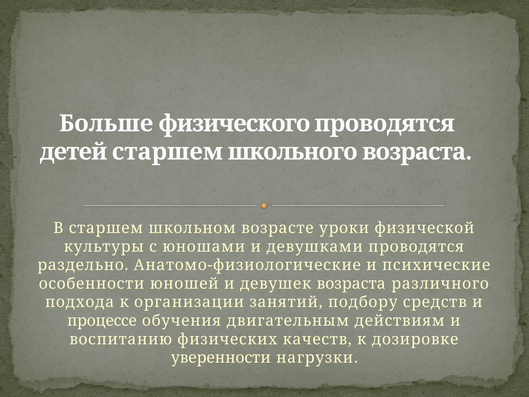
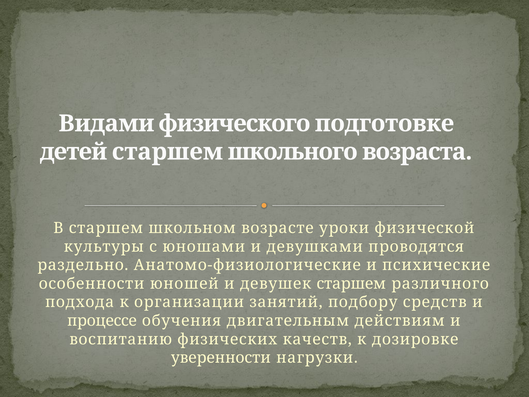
Больше: Больше -> Видами
физического проводятся: проводятся -> подготовке
девушек возраста: возраста -> старшем
